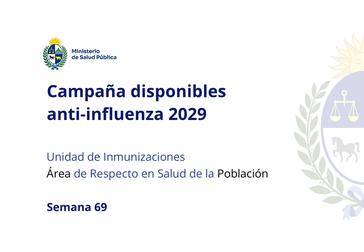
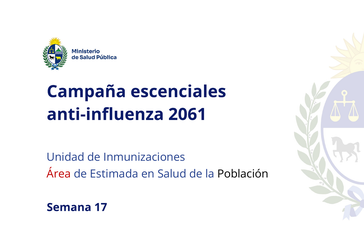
disponibles: disponibles -> escenciales
2029: 2029 -> 2061
Área colour: black -> red
Respecto: Respecto -> Estimada
69: 69 -> 17
